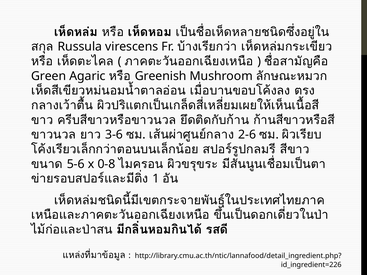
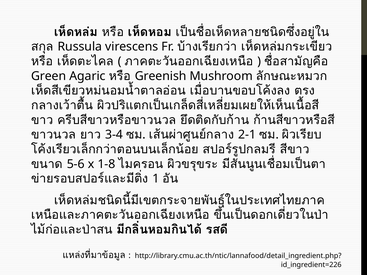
3-6: 3-6 -> 3-4
2-6: 2-6 -> 2-1
0-8: 0-8 -> 1-8
